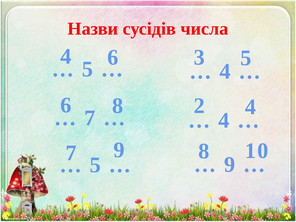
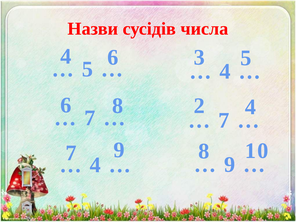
4 at (224, 120): 4 -> 7
5 at (95, 165): 5 -> 4
